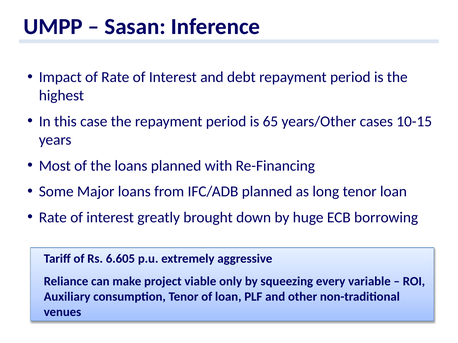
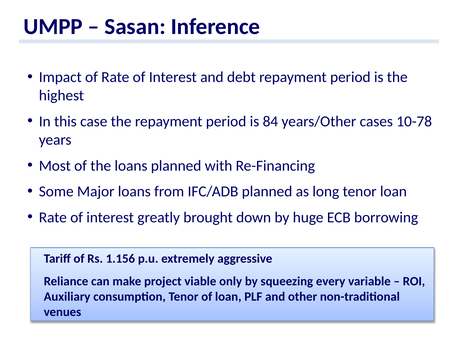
65: 65 -> 84
10-15: 10-15 -> 10-78
6.605: 6.605 -> 1.156
